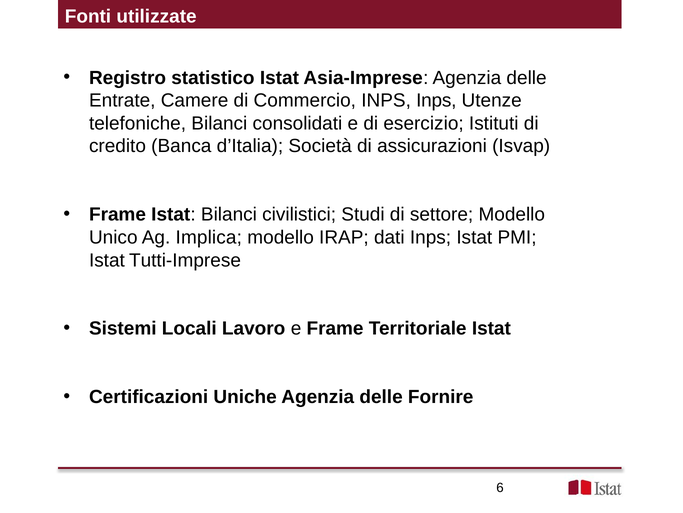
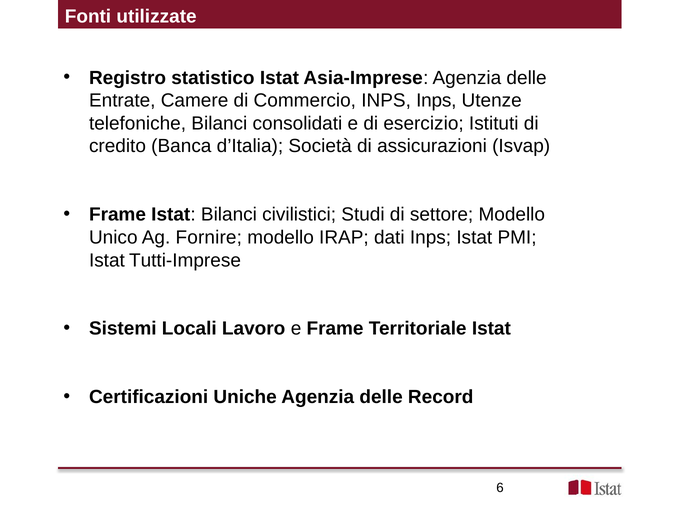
Implica: Implica -> Fornire
Fornire: Fornire -> Record
